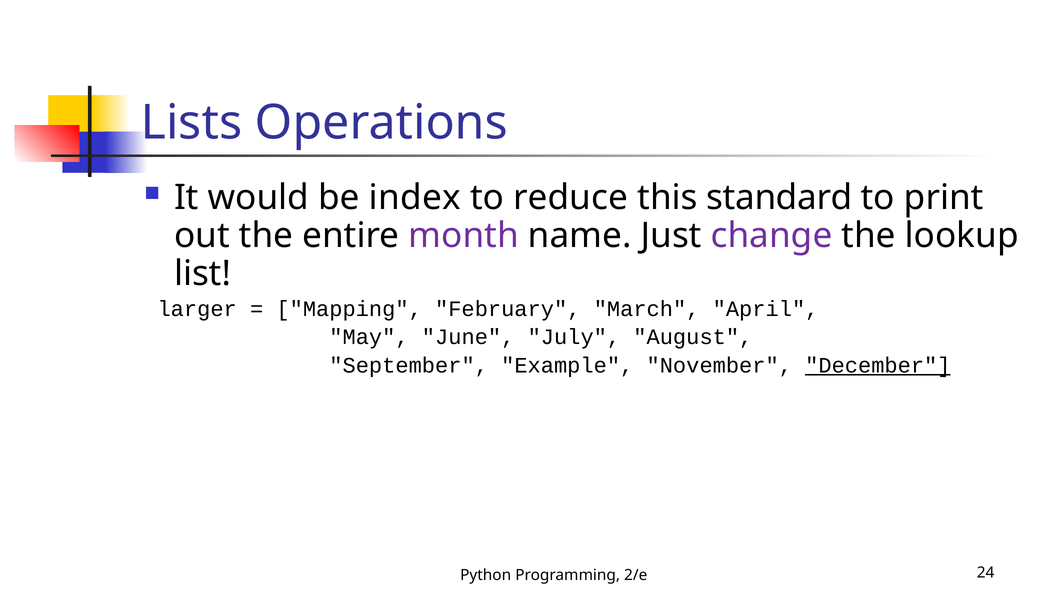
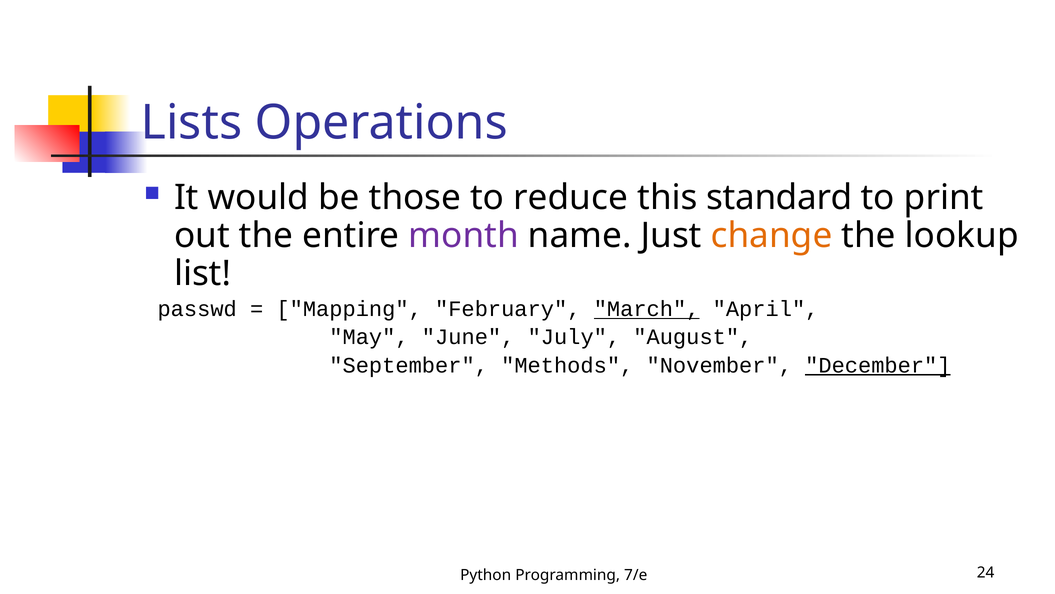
index: index -> those
change colour: purple -> orange
larger: larger -> passwd
March underline: none -> present
Example: Example -> Methods
2/e: 2/e -> 7/e
